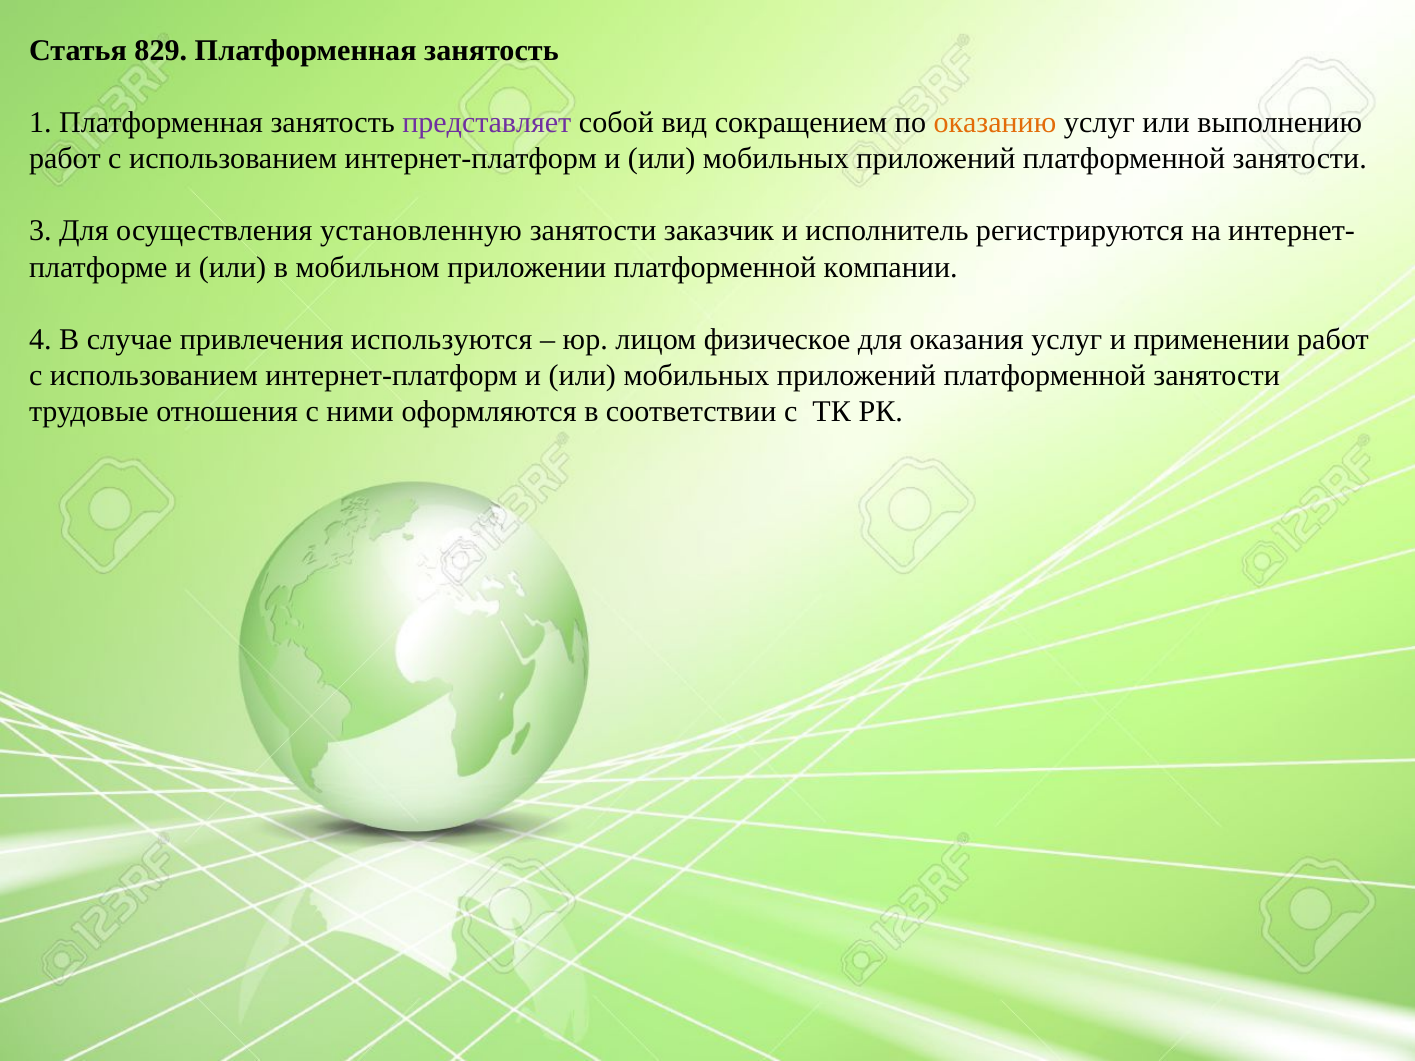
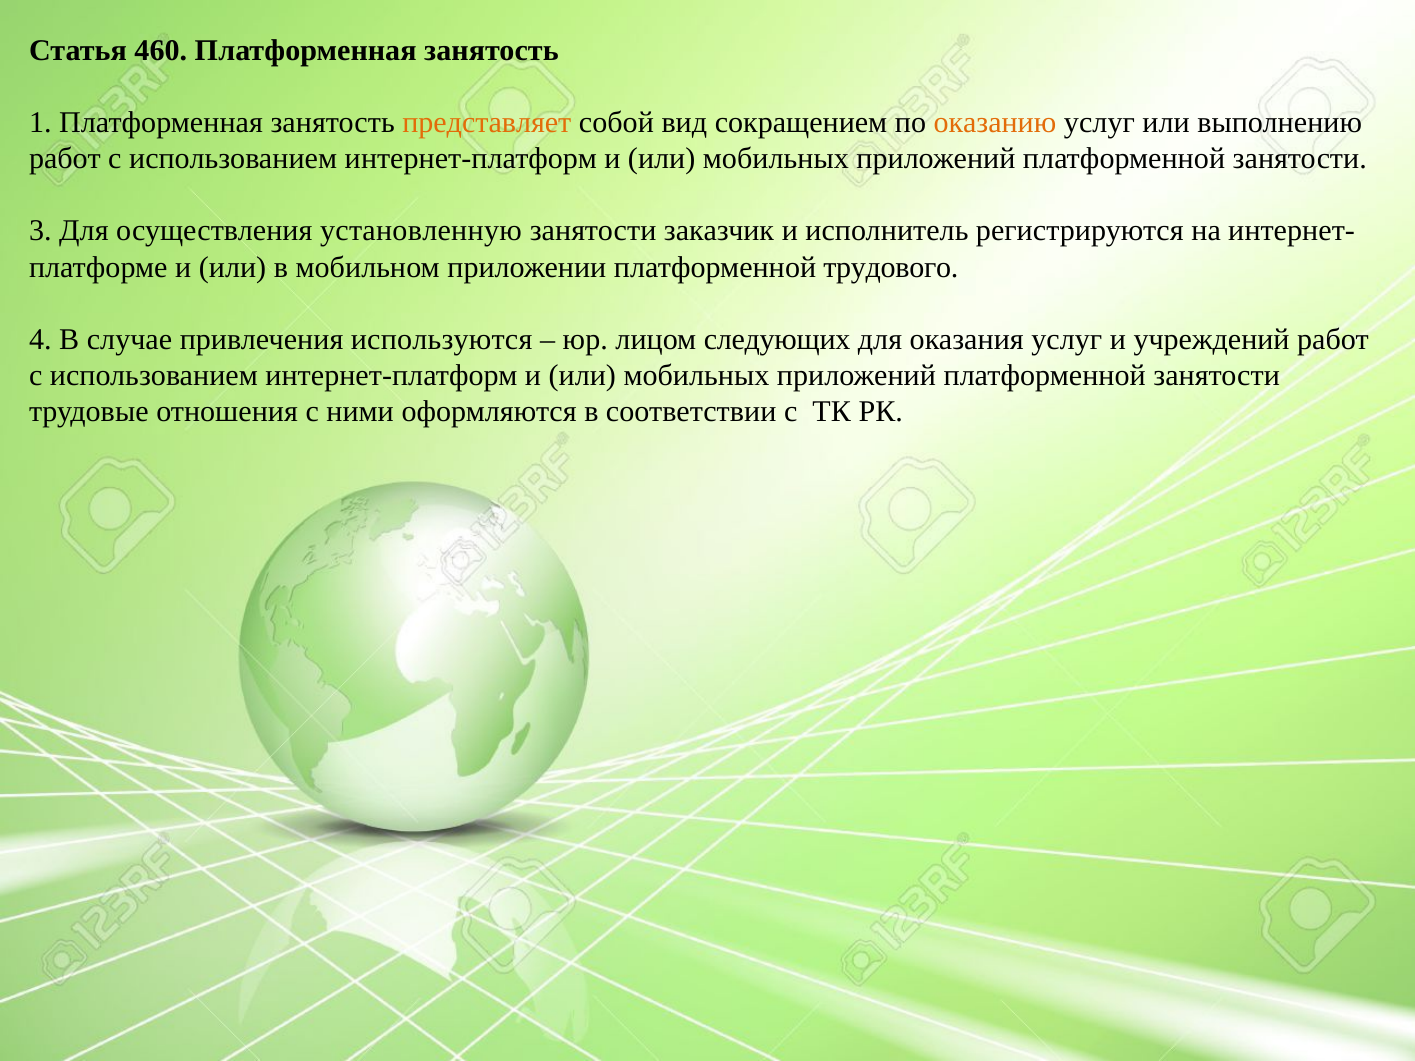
829: 829 -> 460
представляет colour: purple -> orange
компании: компании -> трудового
физическое: физическое -> следующих
применении: применении -> учреждений
